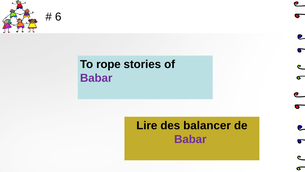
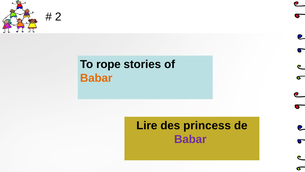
6: 6 -> 2
Babar at (96, 78) colour: purple -> orange
balancer: balancer -> princess
